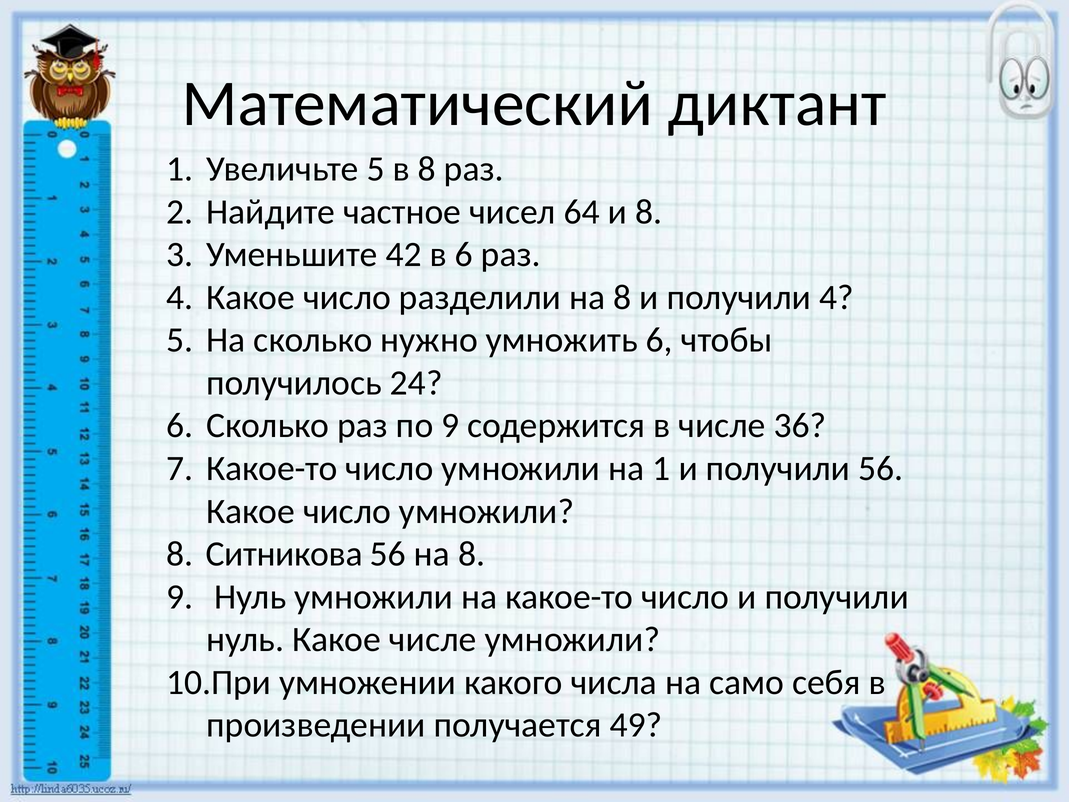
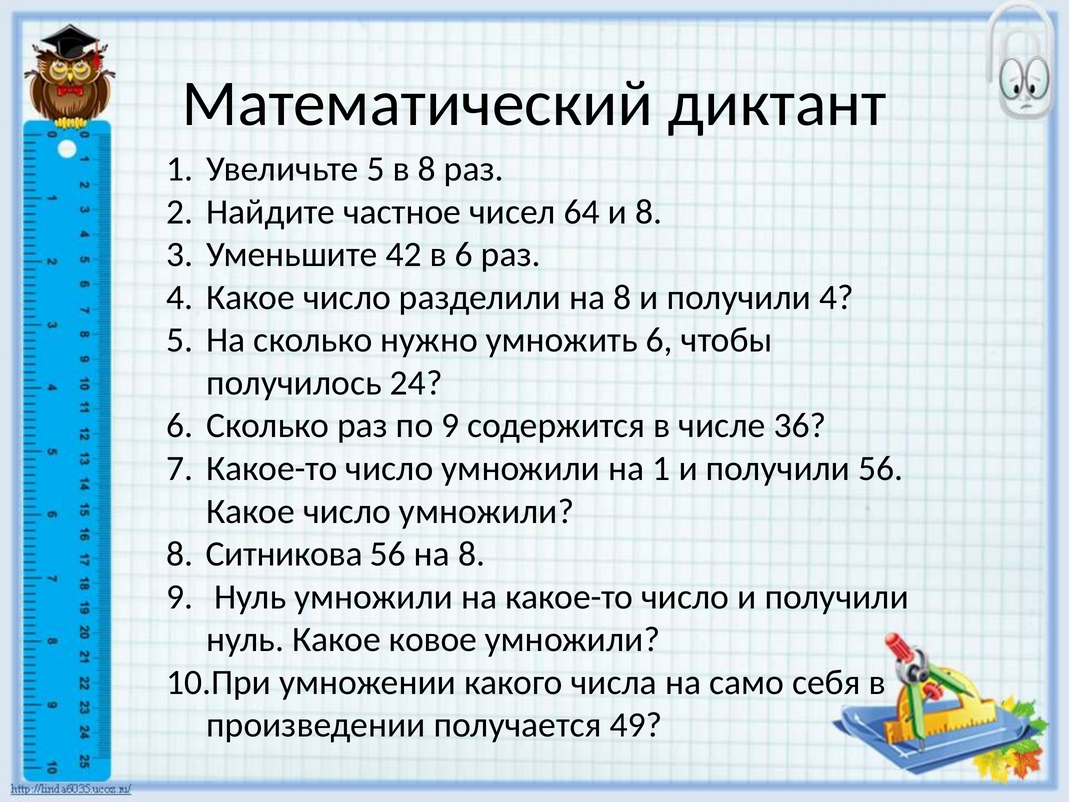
Какое числе: числе -> ковое
